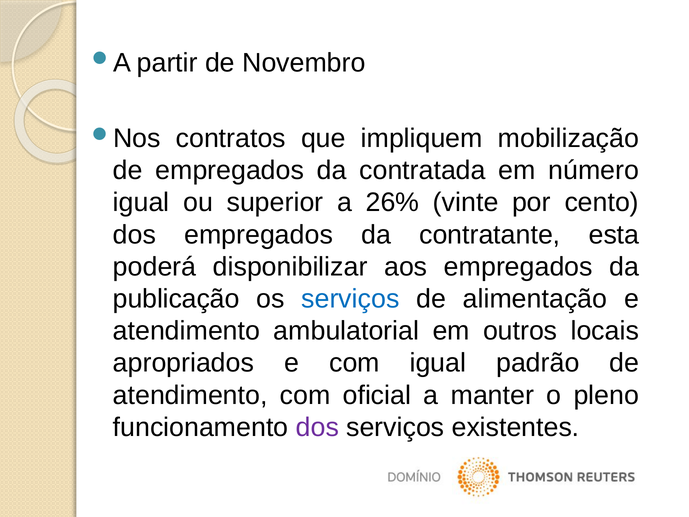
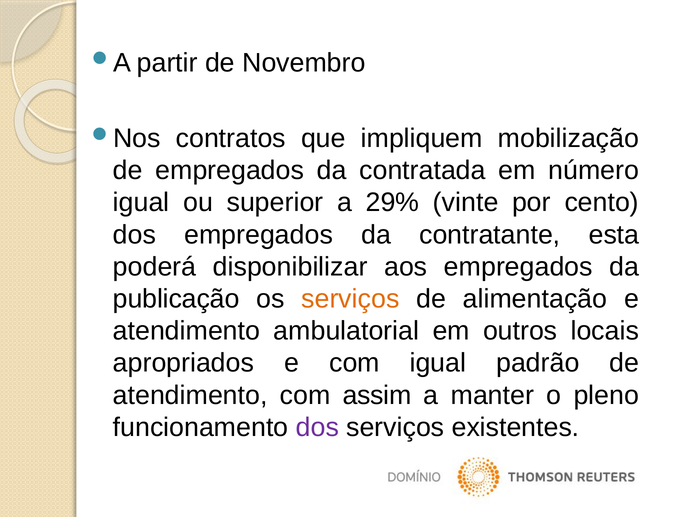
26%: 26% -> 29%
serviços at (350, 299) colour: blue -> orange
oficial: oficial -> assim
